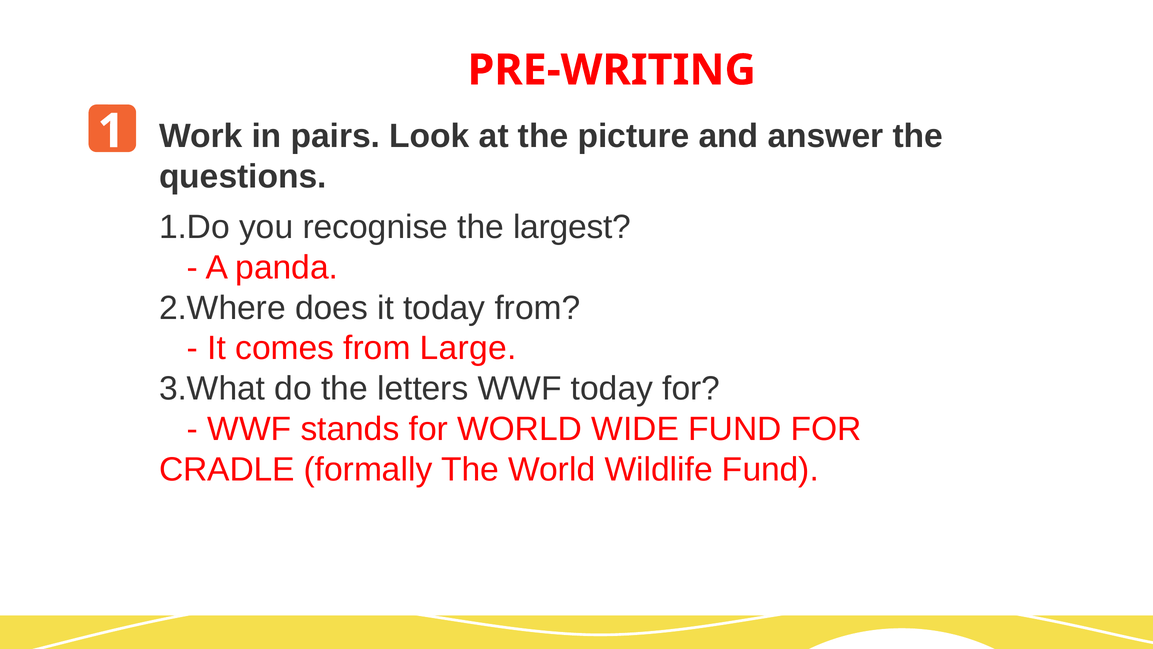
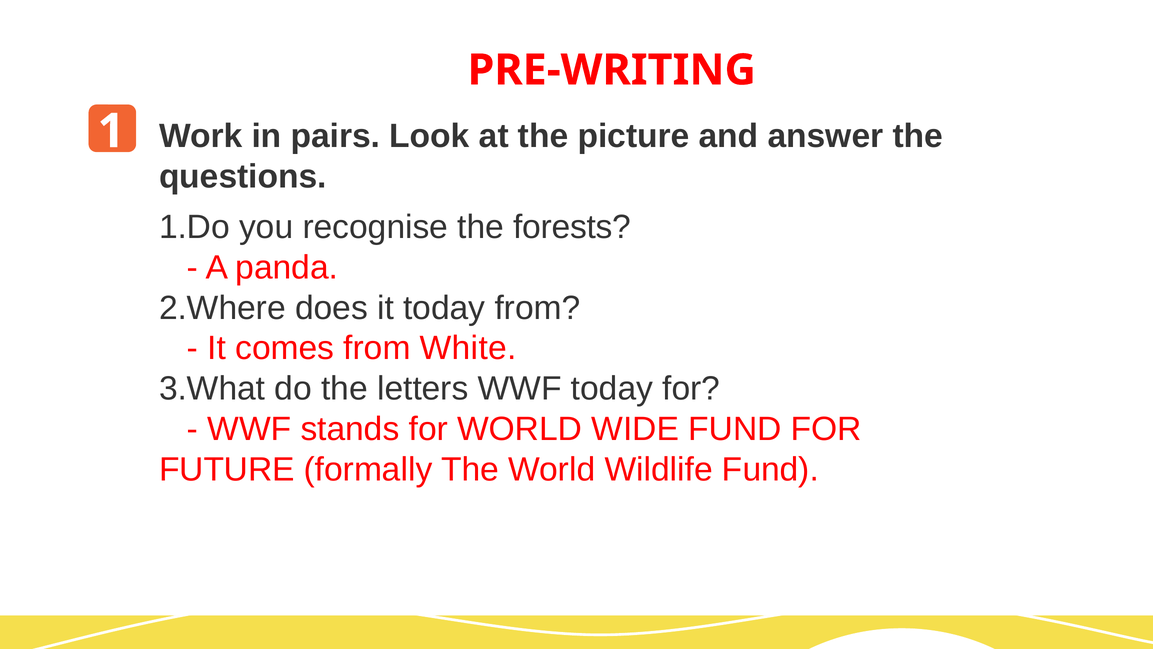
largest: largest -> forests
Large: Large -> White
CRADLE: CRADLE -> FUTURE
